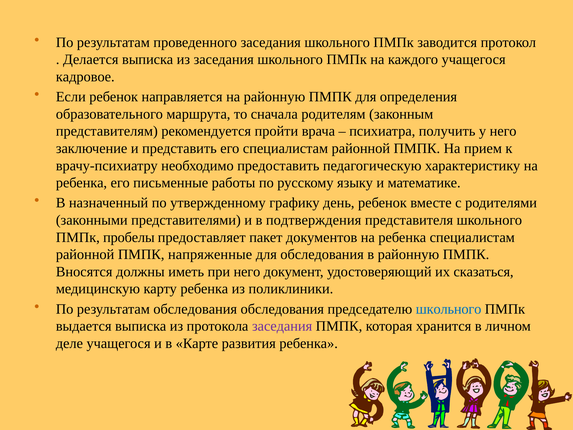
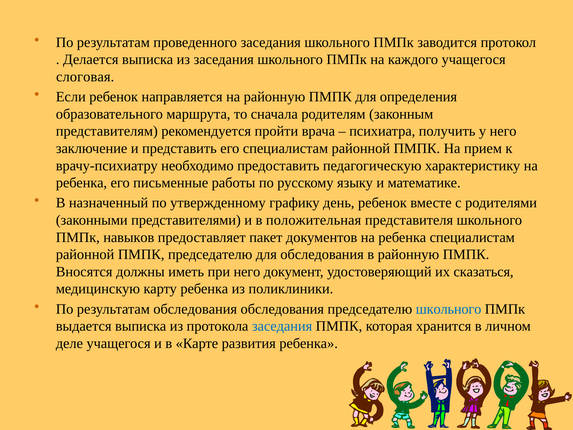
кадровое: кадровое -> слоговая
подтверждения: подтверждения -> положительная
пробелы: пробелы -> навыков
ПМПК напряженные: напряженные -> председателю
заседания at (282, 326) colour: purple -> blue
